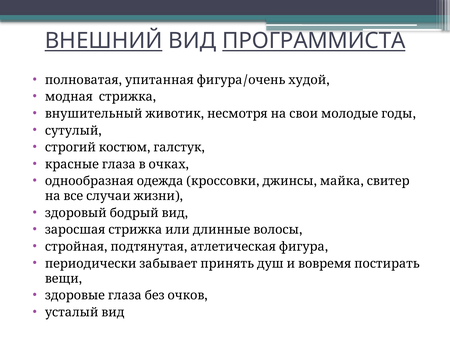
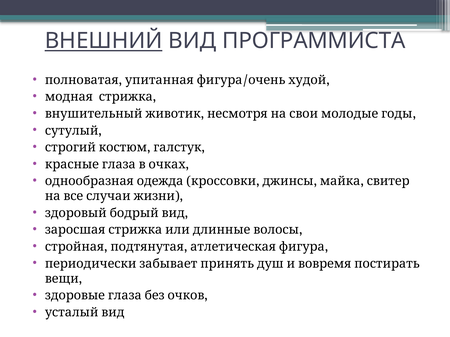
ПРОГРАММИСТА underline: present -> none
